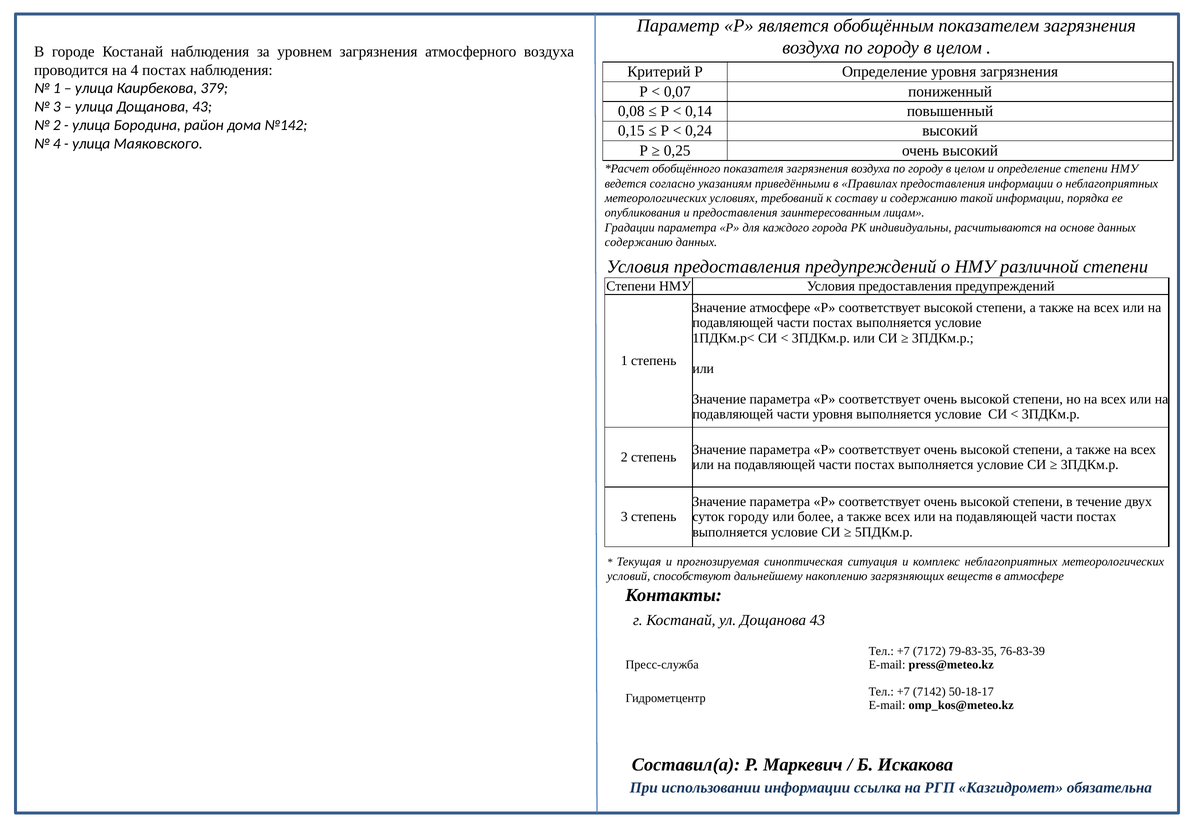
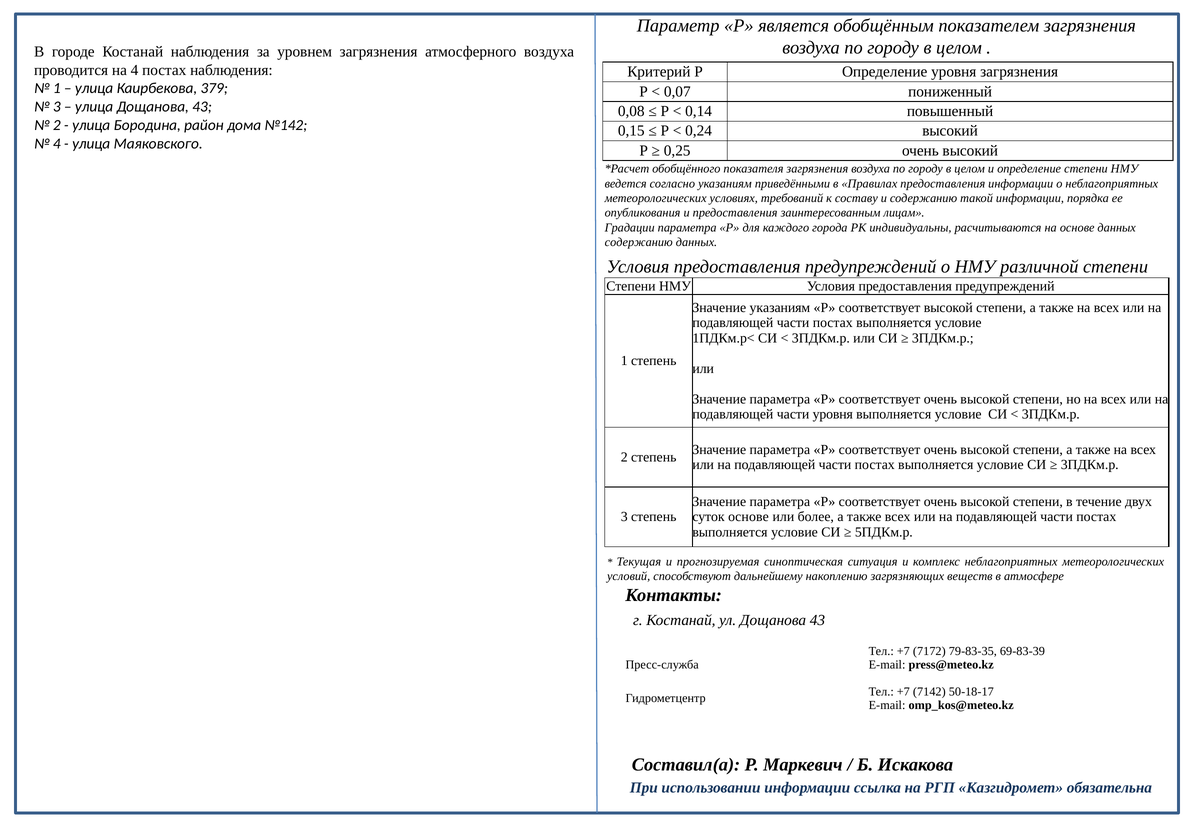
Значение атмосфере: атмосфере -> указаниям
суток городу: городу -> основе
76-83-39: 76-83-39 -> 69-83-39
